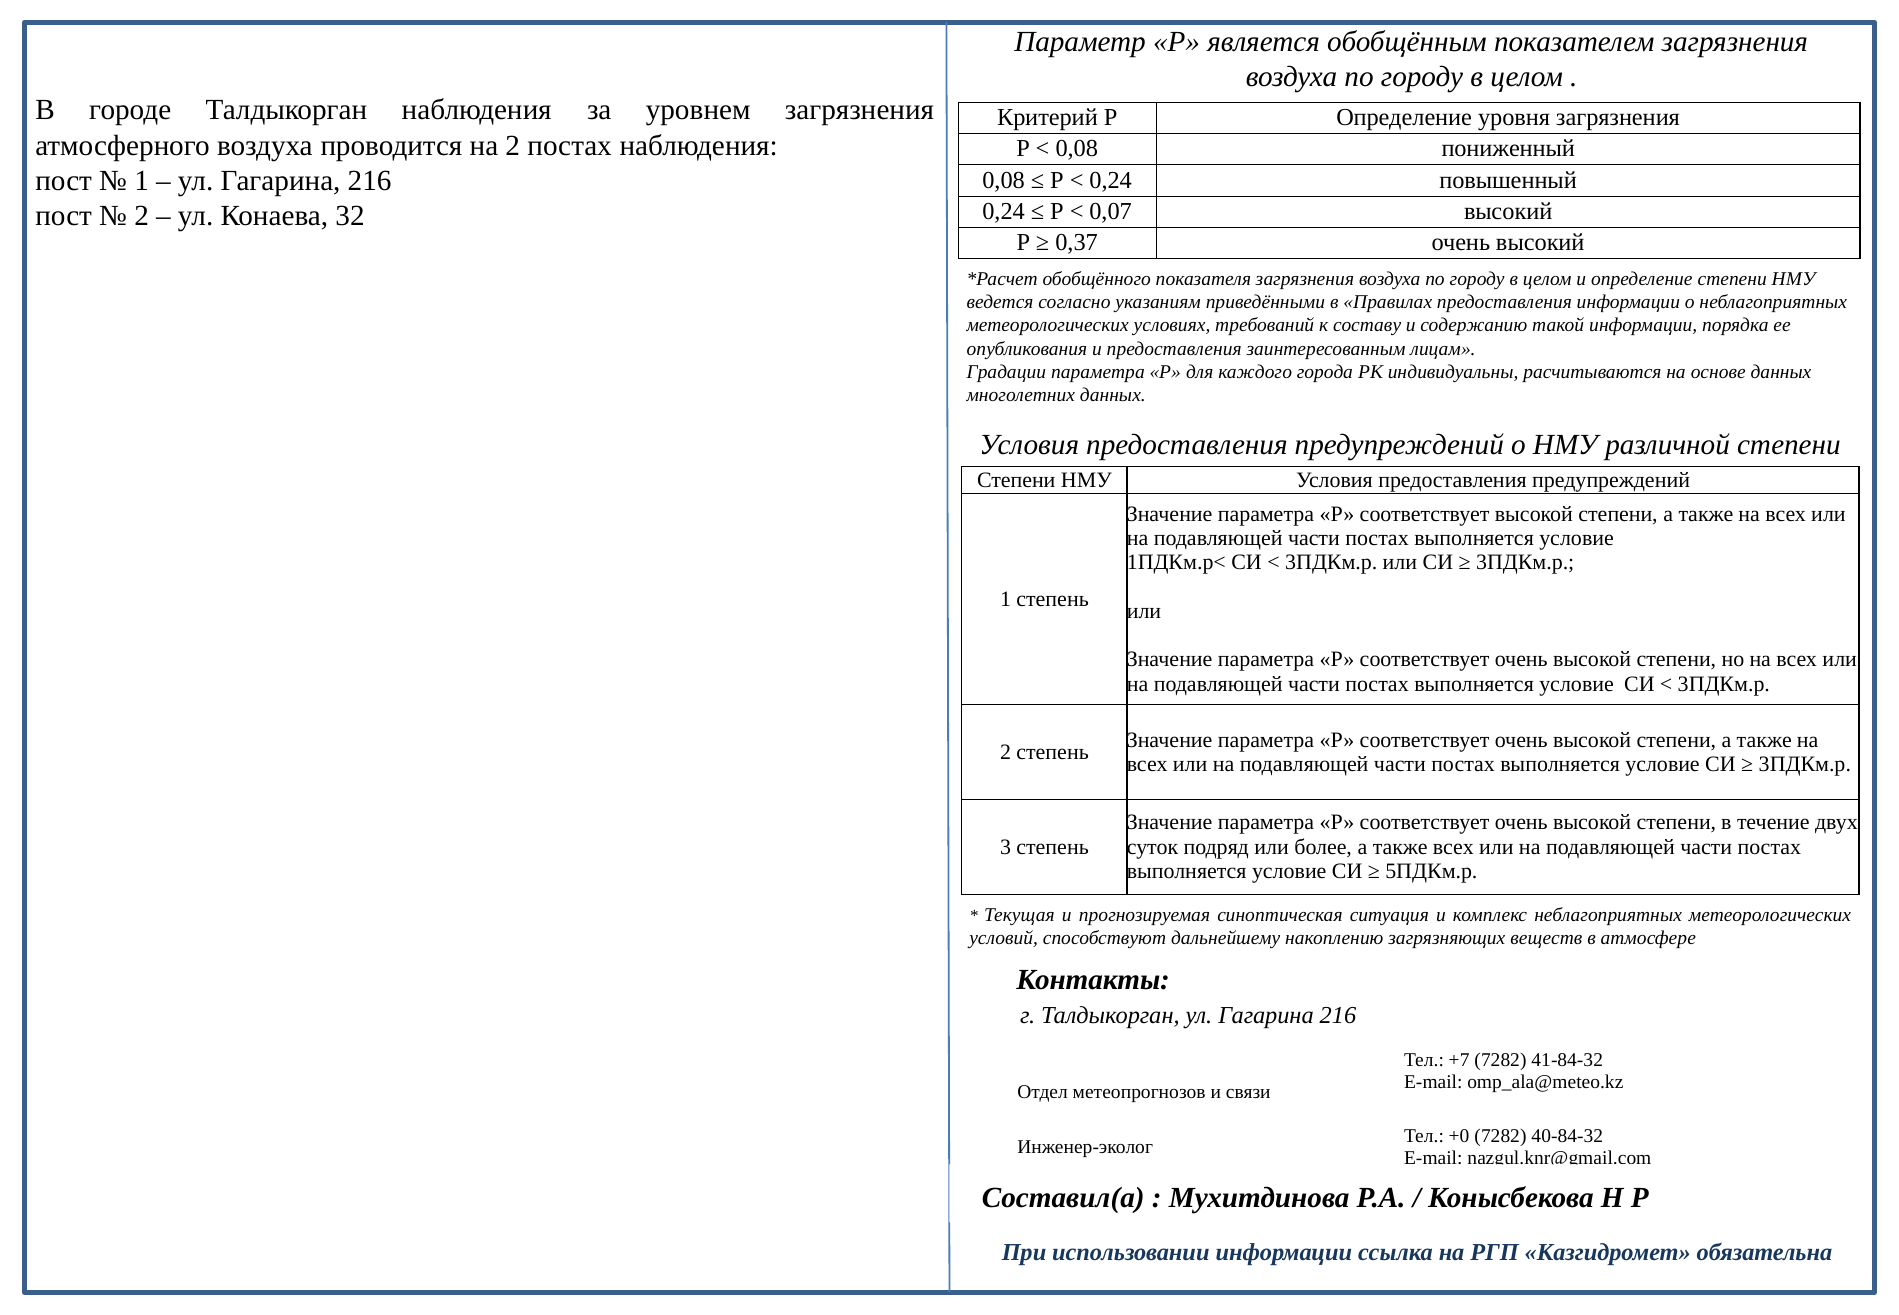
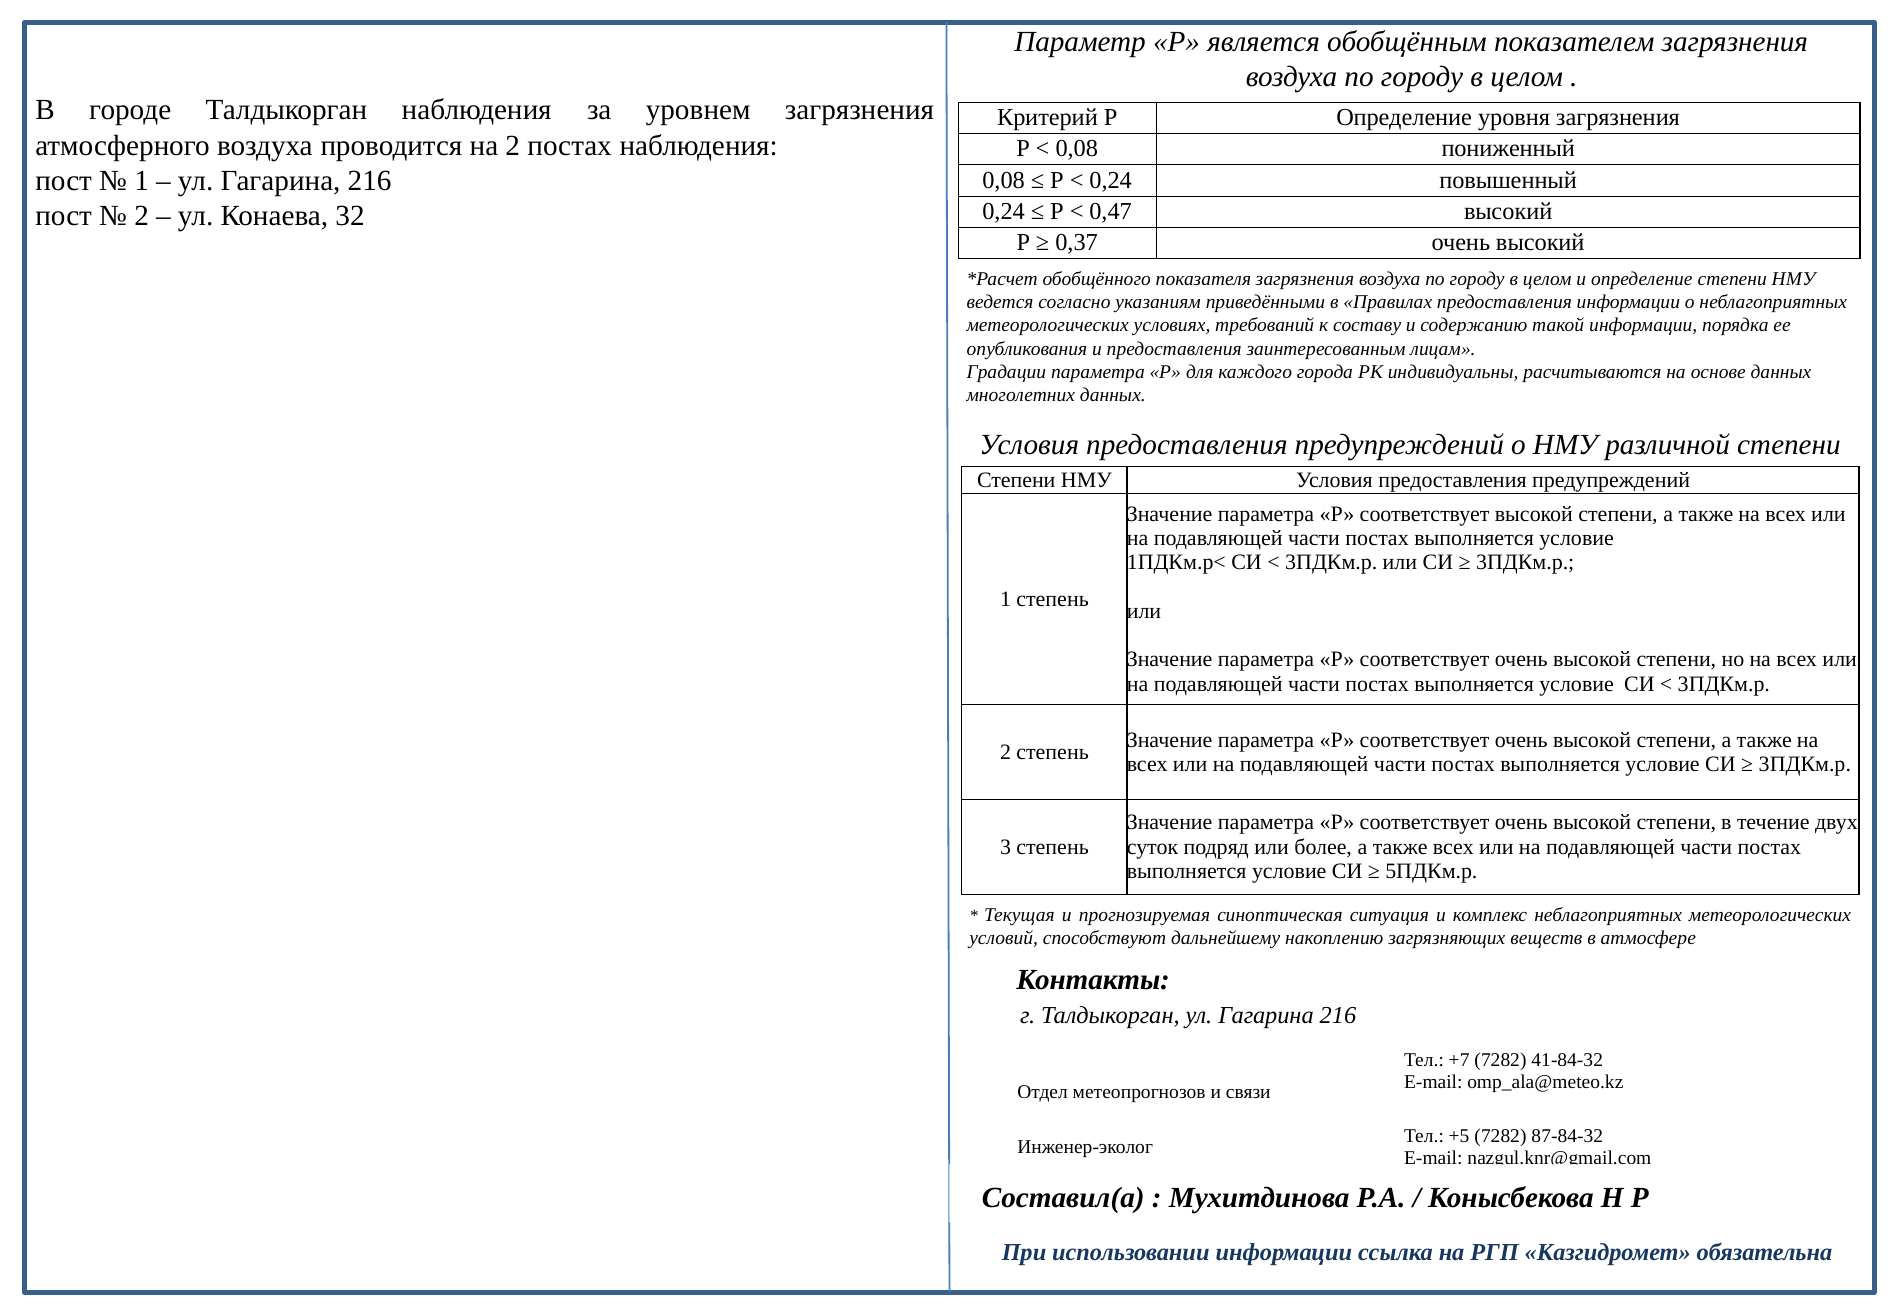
0,07: 0,07 -> 0,47
+0: +0 -> +5
40-84-32: 40-84-32 -> 87-84-32
